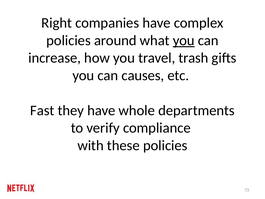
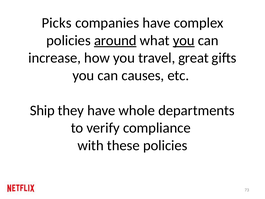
Right: Right -> Picks
around underline: none -> present
trash: trash -> great
Fast: Fast -> Ship
